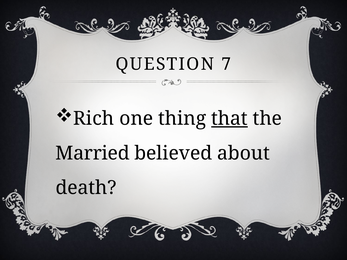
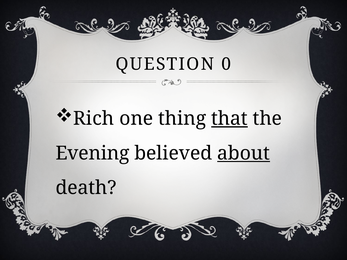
7: 7 -> 0
Married: Married -> Evening
about underline: none -> present
